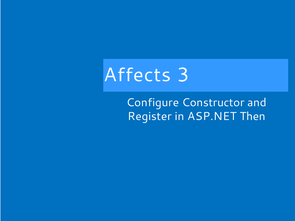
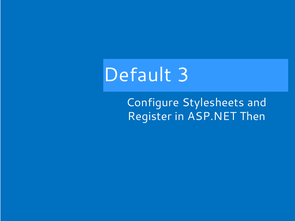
Affects: Affects -> Default
Constructor: Constructor -> Stylesheets
